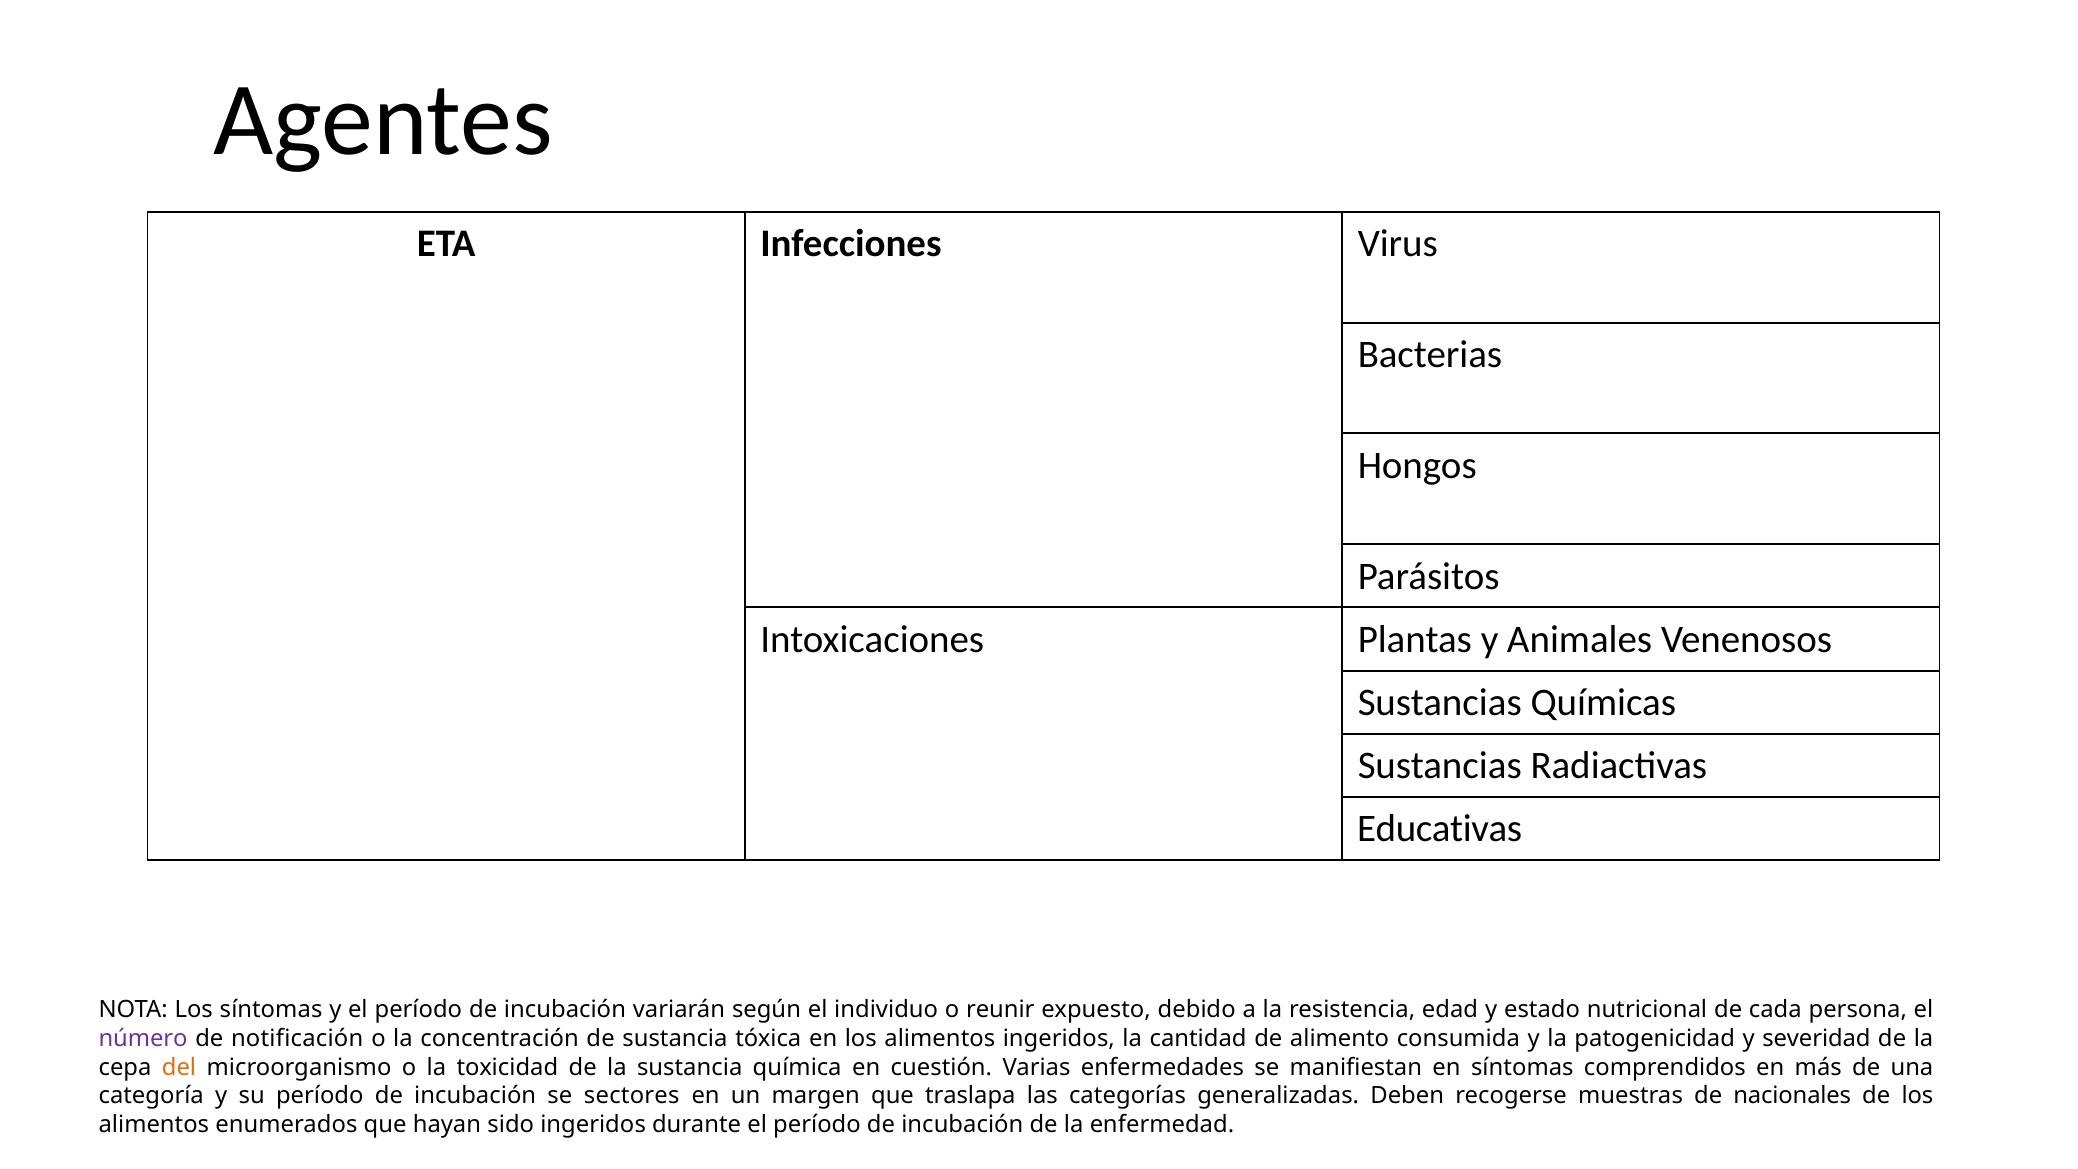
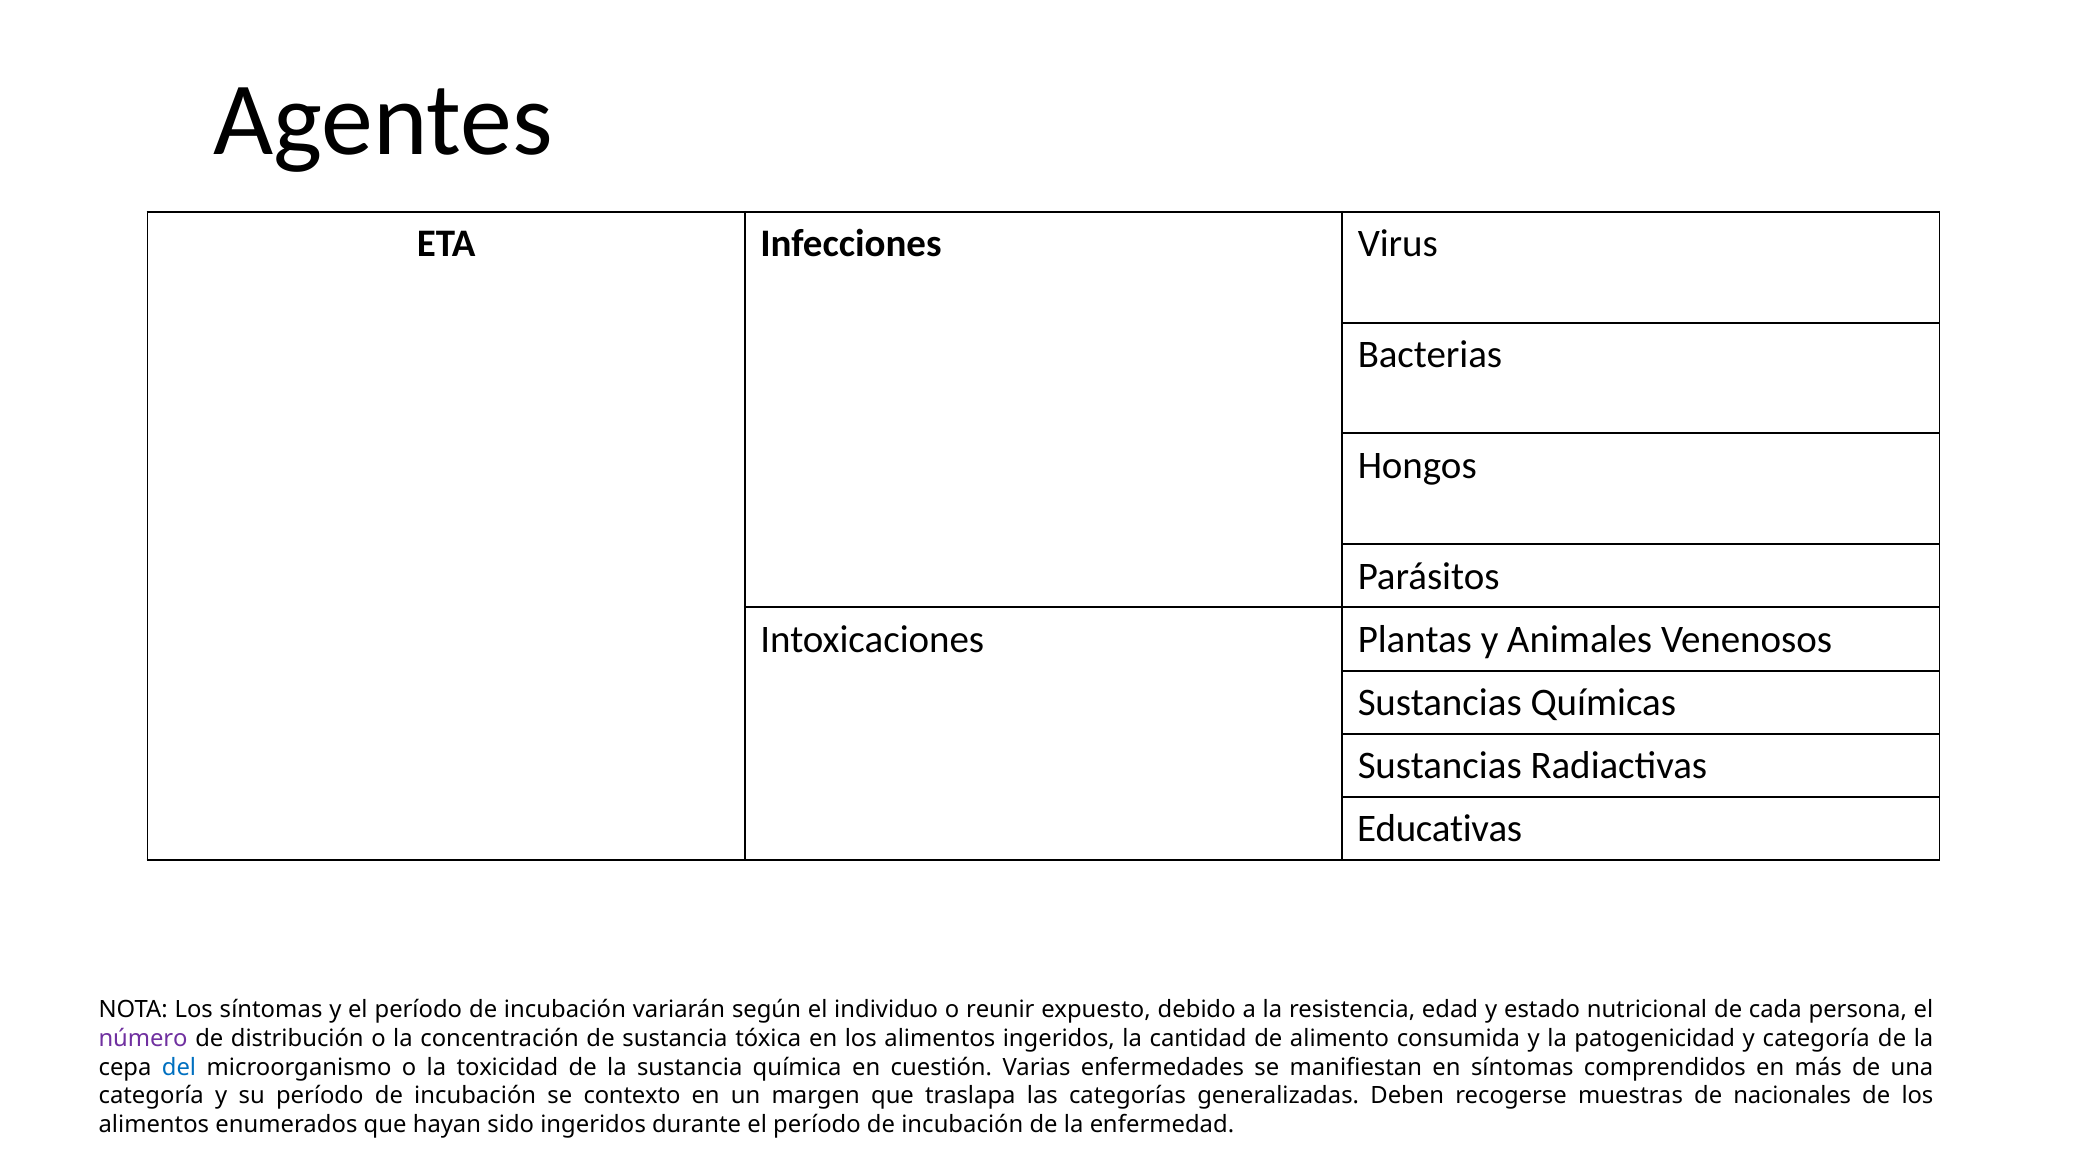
notificación: notificación -> distribución
y severidad: severidad -> categoría
del colour: orange -> blue
sectores: sectores -> contexto
